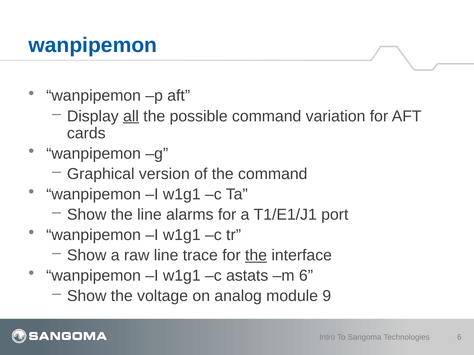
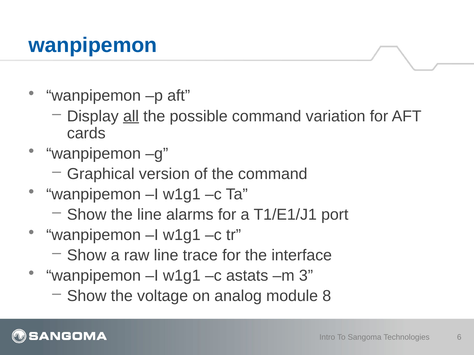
the at (256, 256) underline: present -> none
m 6: 6 -> 3
9: 9 -> 8
